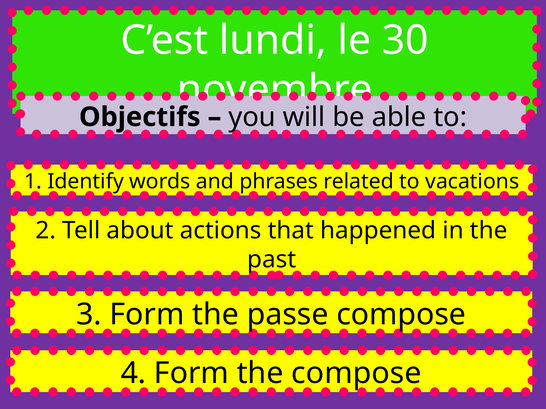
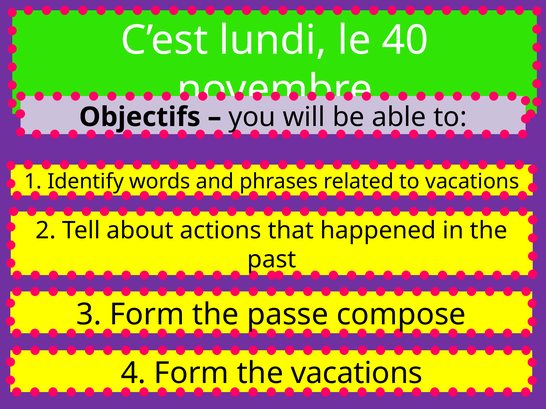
30: 30 -> 40
the compose: compose -> vacations
